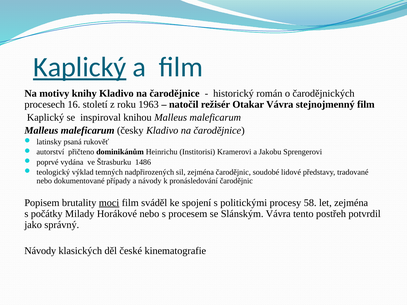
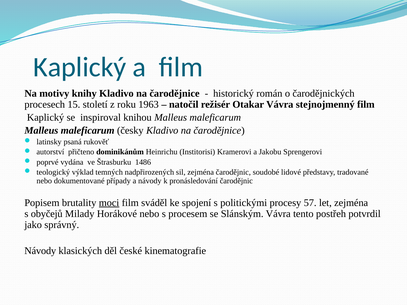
Kaplický at (80, 67) underline: present -> none
16: 16 -> 15
58: 58 -> 57
počátky: počátky -> obyčejů
